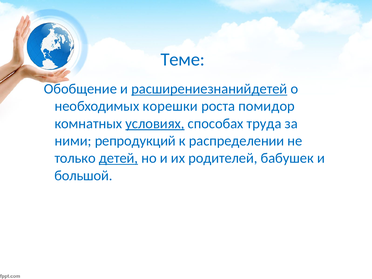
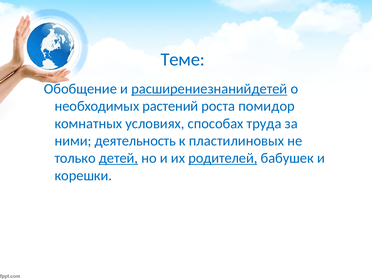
корешки: корешки -> растений
условиях underline: present -> none
репродукций: репродукций -> деятельность
распределении: распределении -> пластилиновых
родителей underline: none -> present
большой: большой -> корешки
